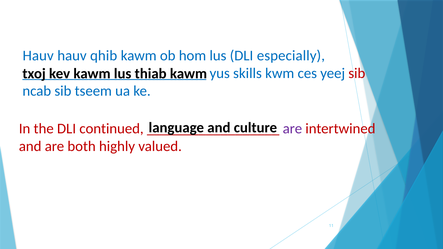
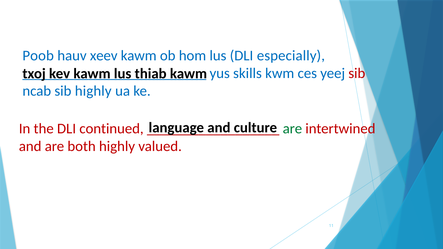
Hauv at (38, 56): Hauv -> Poob
qhib: qhib -> xeev
sib tseem: tseem -> highly
are at (292, 129) colour: purple -> green
